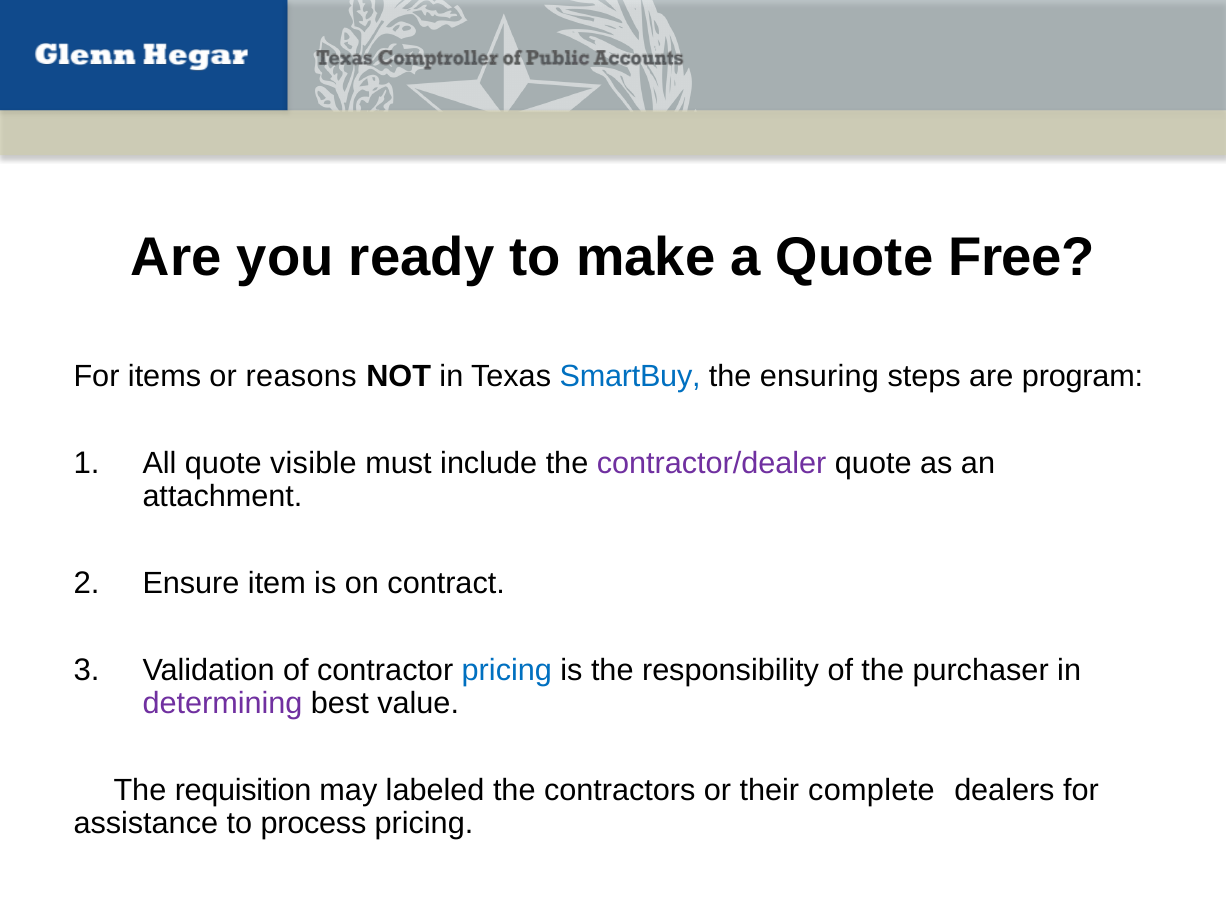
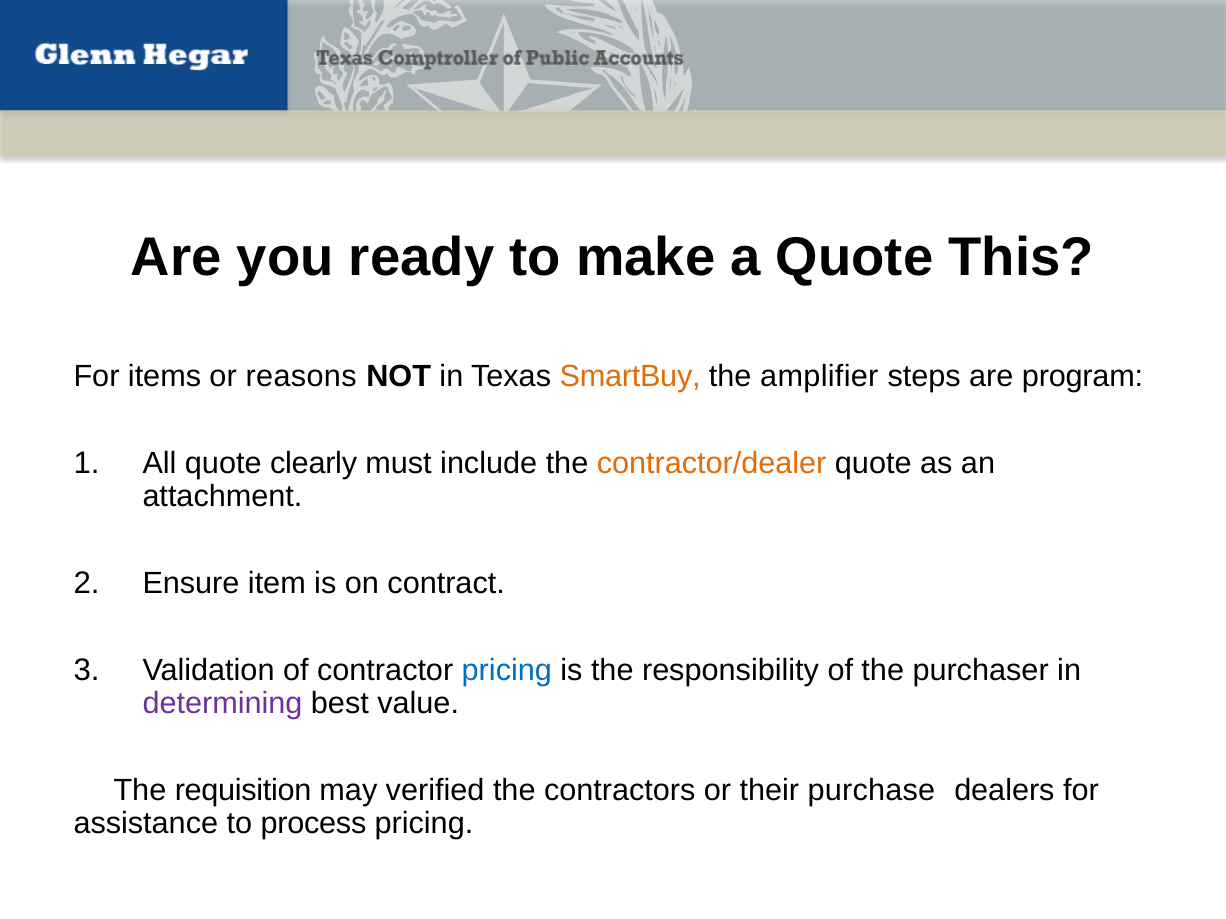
Free: Free -> This
SmartBuy colour: blue -> orange
ensuring: ensuring -> amplifier
visible: visible -> clearly
contractor/dealer colour: purple -> orange
labeled: labeled -> verified
complete: complete -> purchase
